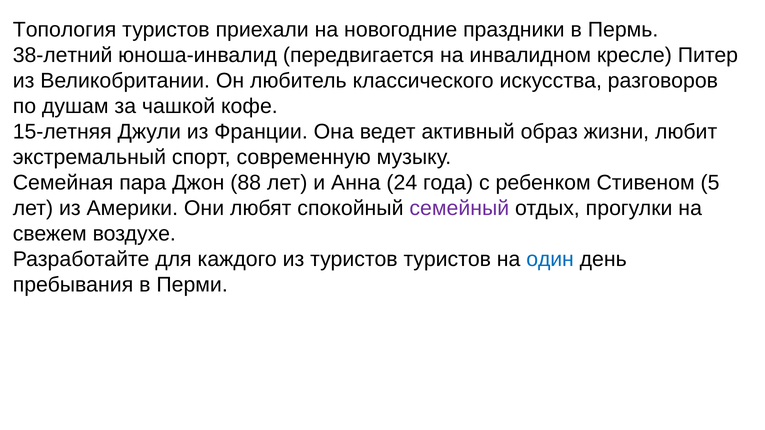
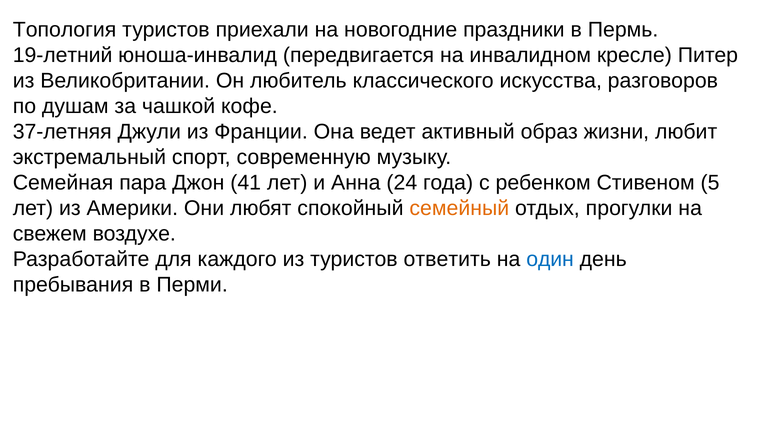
38-летний: 38-летний -> 19-летний
15-летняя: 15-летняя -> 37-летняя
88: 88 -> 41
семейный colour: purple -> orange
туристов туристов: туристов -> ответить
